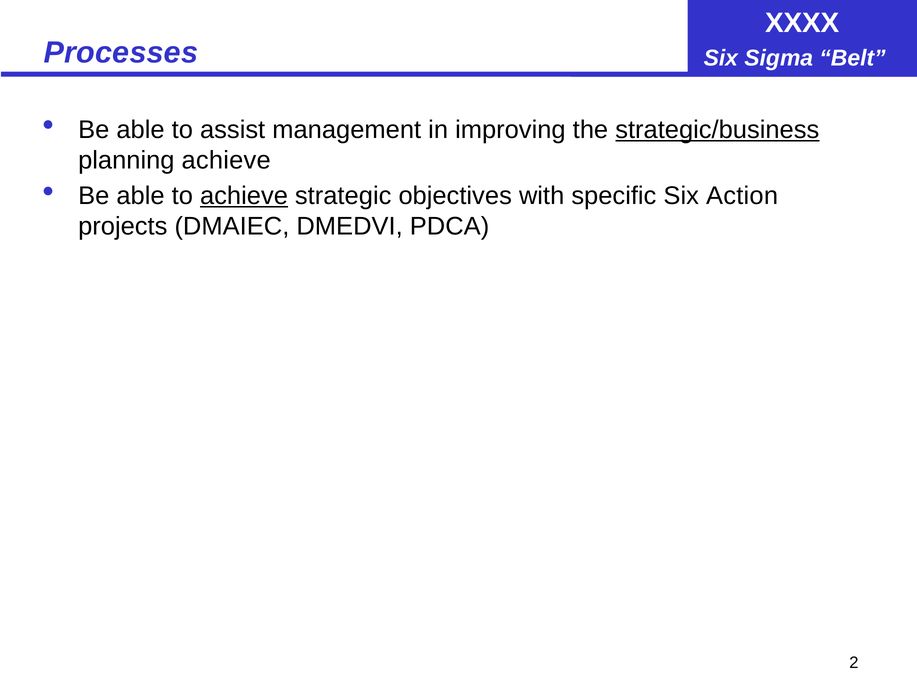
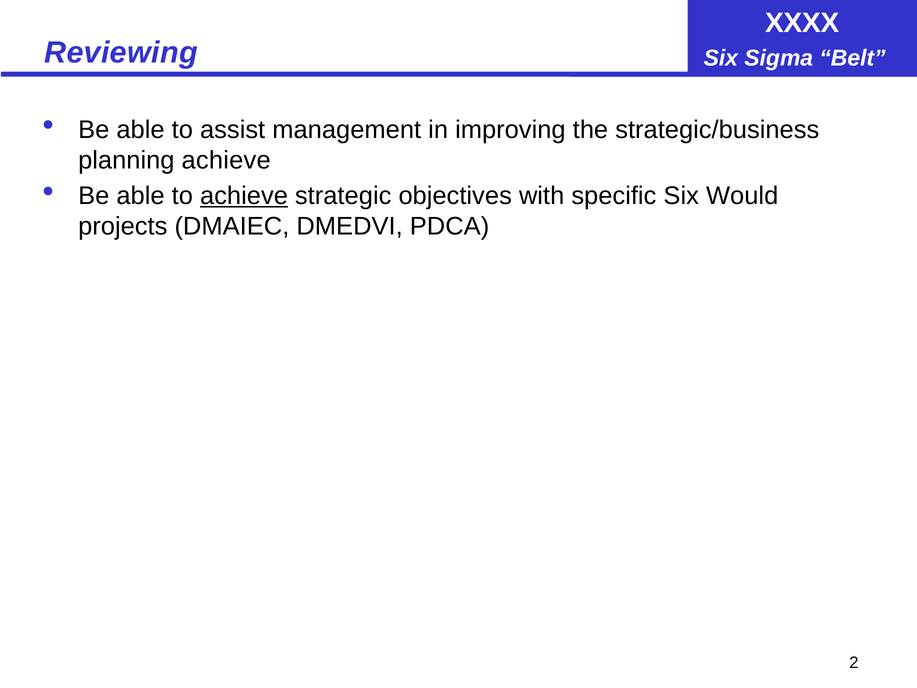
Processes: Processes -> Reviewing
strategic/business underline: present -> none
Action: Action -> Would
